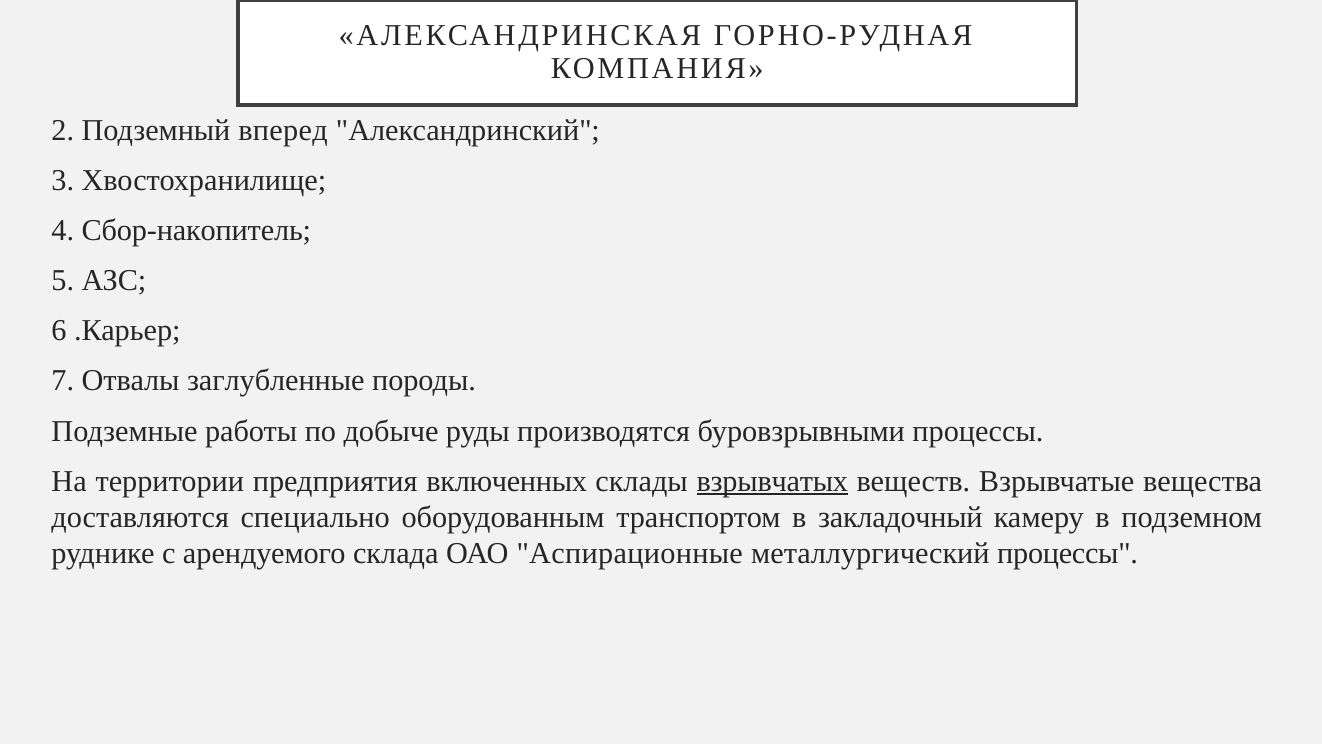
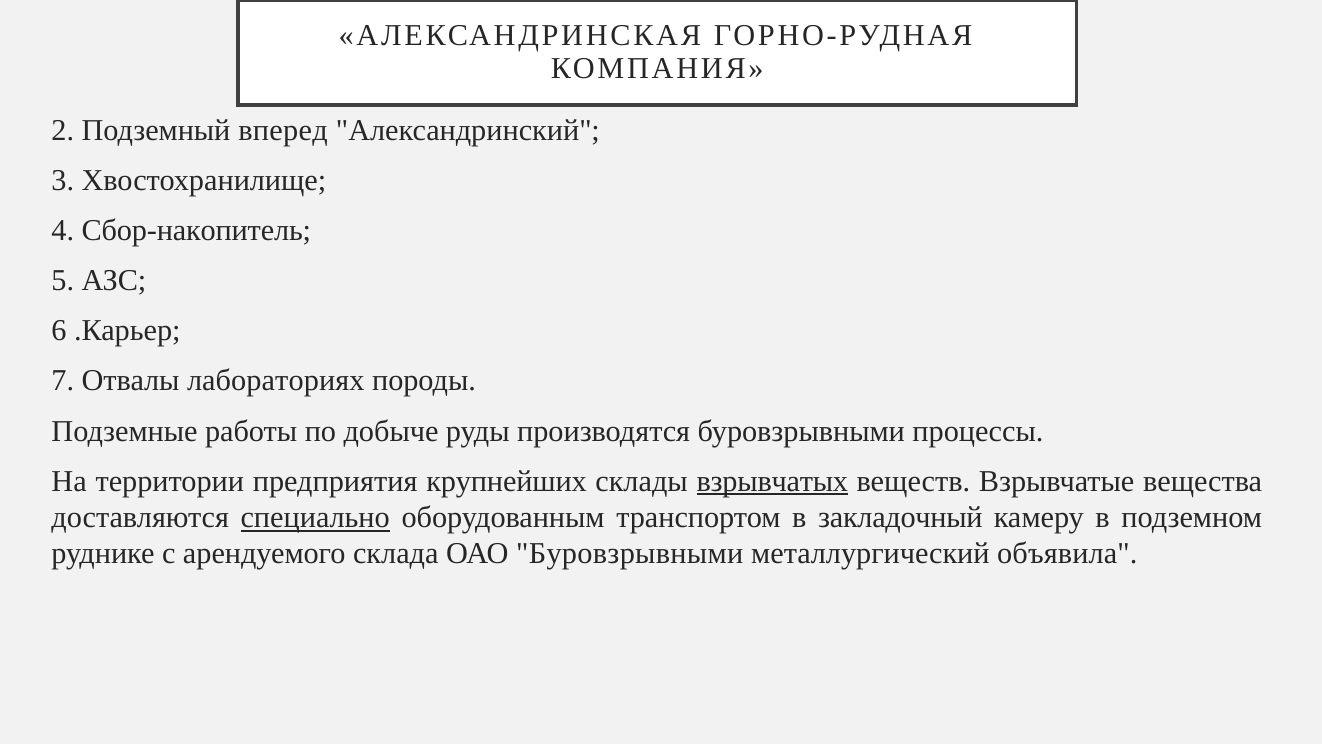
заглубленные: заглубленные -> лабораториях
включенных: включенных -> крупнейших
специально underline: none -> present
ОАО Аспирационные: Аспирационные -> Буровзрывными
металлургический процессы: процессы -> объявила
